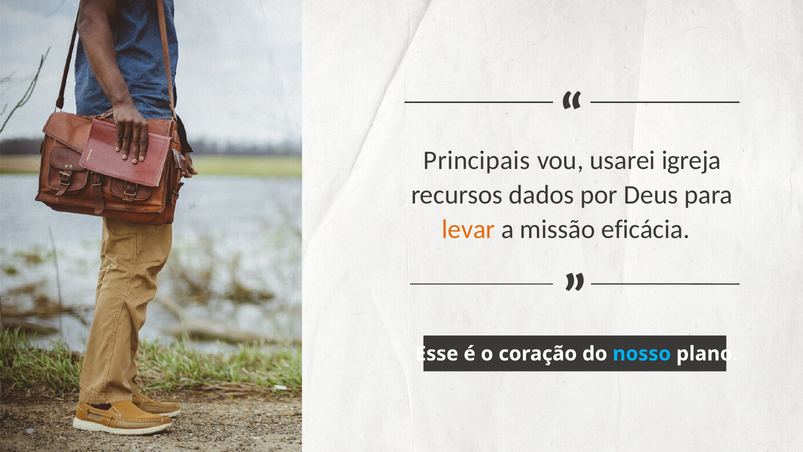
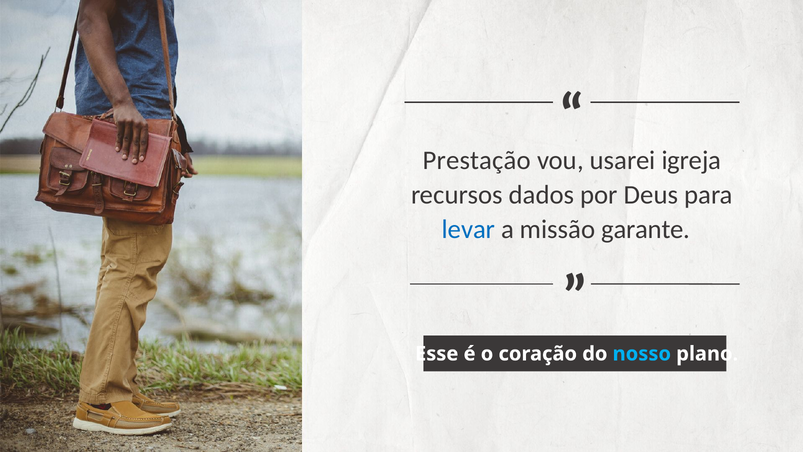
Principais: Principais -> Prestação
levar colour: orange -> blue
eficácia: eficácia -> garante
